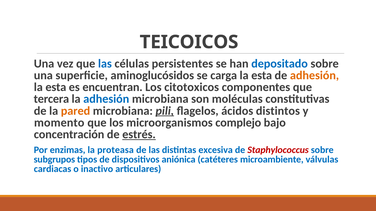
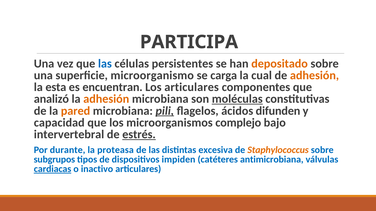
TEICOICOS: TEICOICOS -> PARTICIPA
depositado colour: blue -> orange
aminoglucósidos: aminoglucósidos -> microorganismo
esta at (262, 76): esta -> cual
Los citotoxicos: citotoxicos -> articulares
tercera: tercera -> analizó
adhesión at (106, 99) colour: blue -> orange
moléculas underline: none -> present
distintos: distintos -> difunden
momento: momento -> capacidad
concentración: concentración -> intervertebral
enzimas: enzimas -> durante
Staphylococcus colour: red -> orange
aniónica: aniónica -> impiden
microambiente: microambiente -> antimicrobiana
cardiacas underline: none -> present
